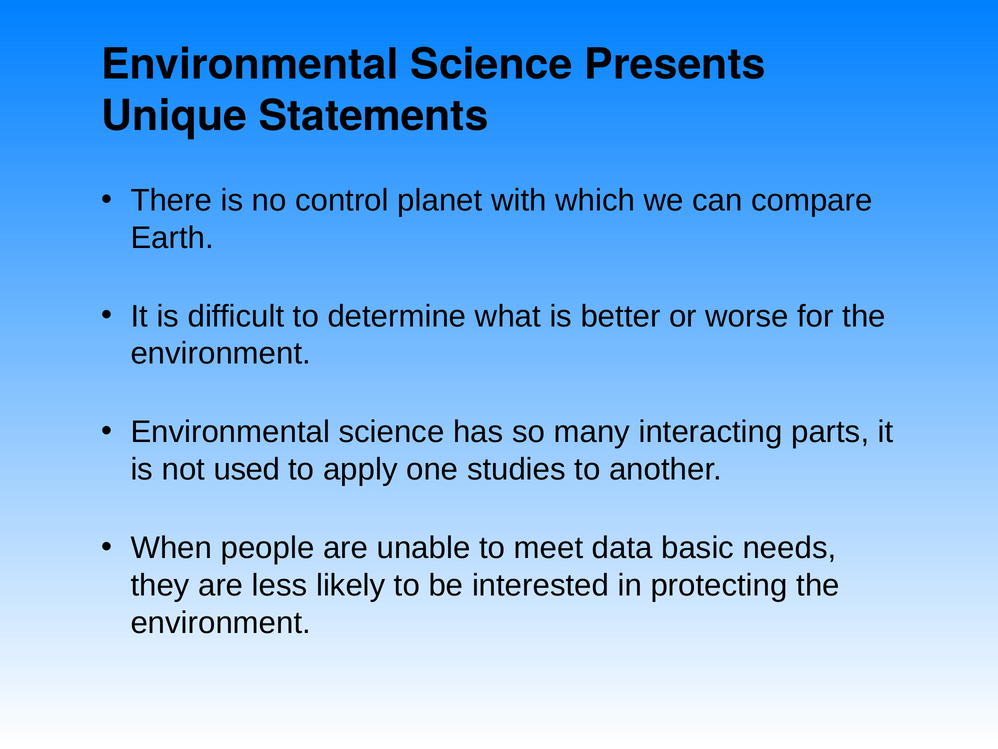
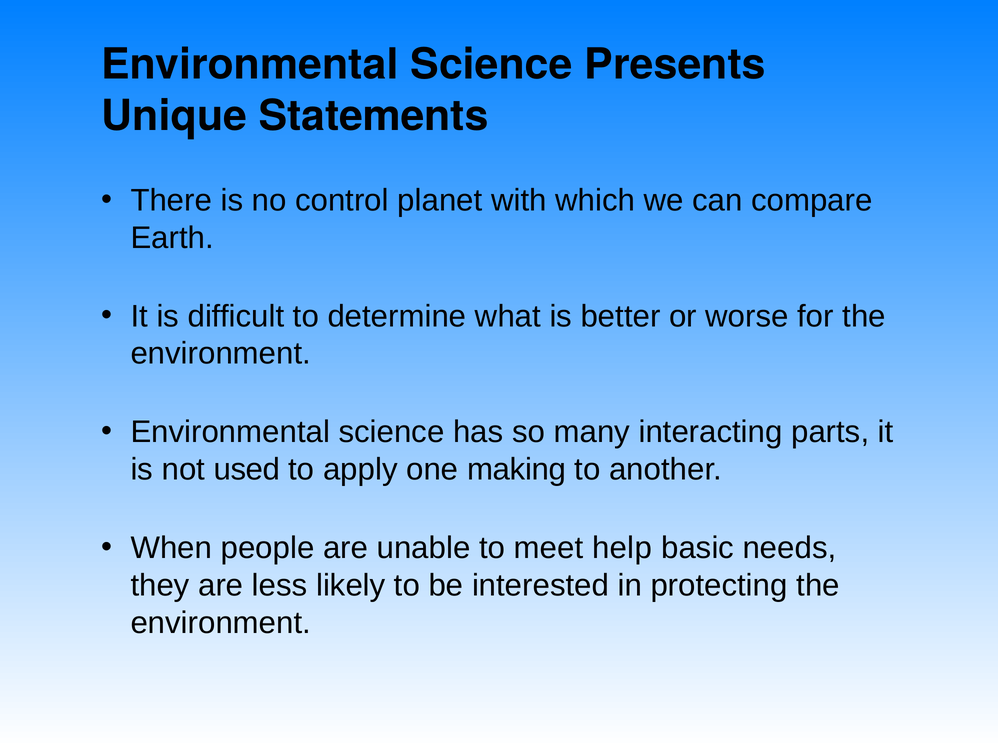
studies: studies -> making
data: data -> help
